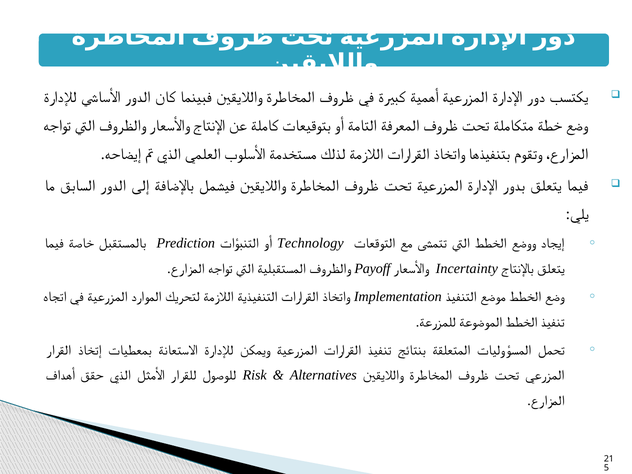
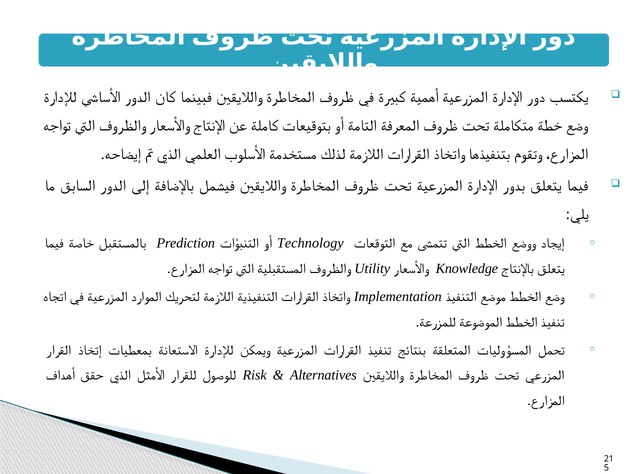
Payoff: Payoff -> Utility
Incertainty: Incertainty -> Knowledge
